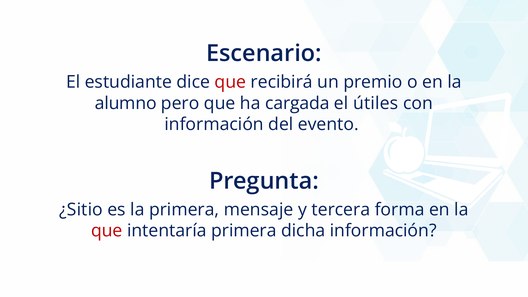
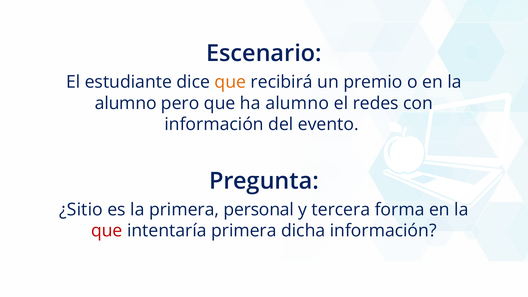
que at (230, 82) colour: red -> orange
ha cargada: cargada -> alumno
útiles: útiles -> redes
mensaje: mensaje -> personal
